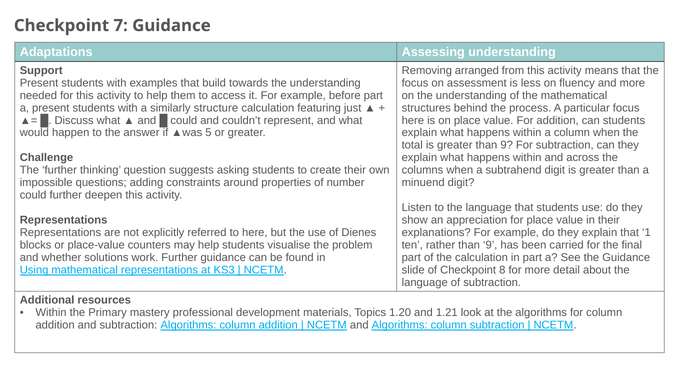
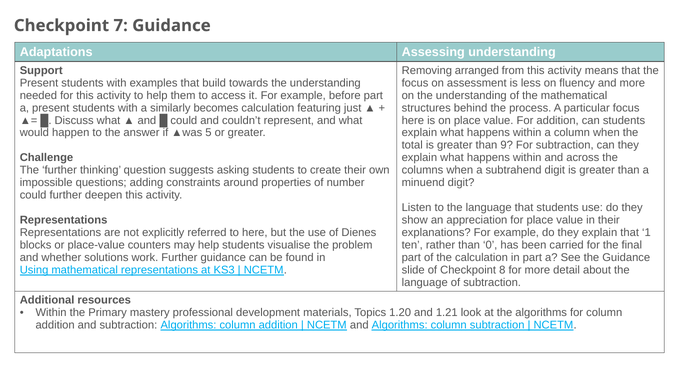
structure: structure -> becomes
rather than 9: 9 -> 0
